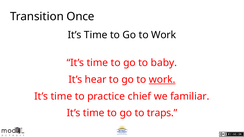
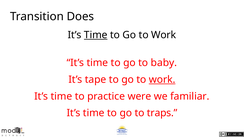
Once: Once -> Does
Time at (96, 35) underline: none -> present
hear: hear -> tape
chief: chief -> were
